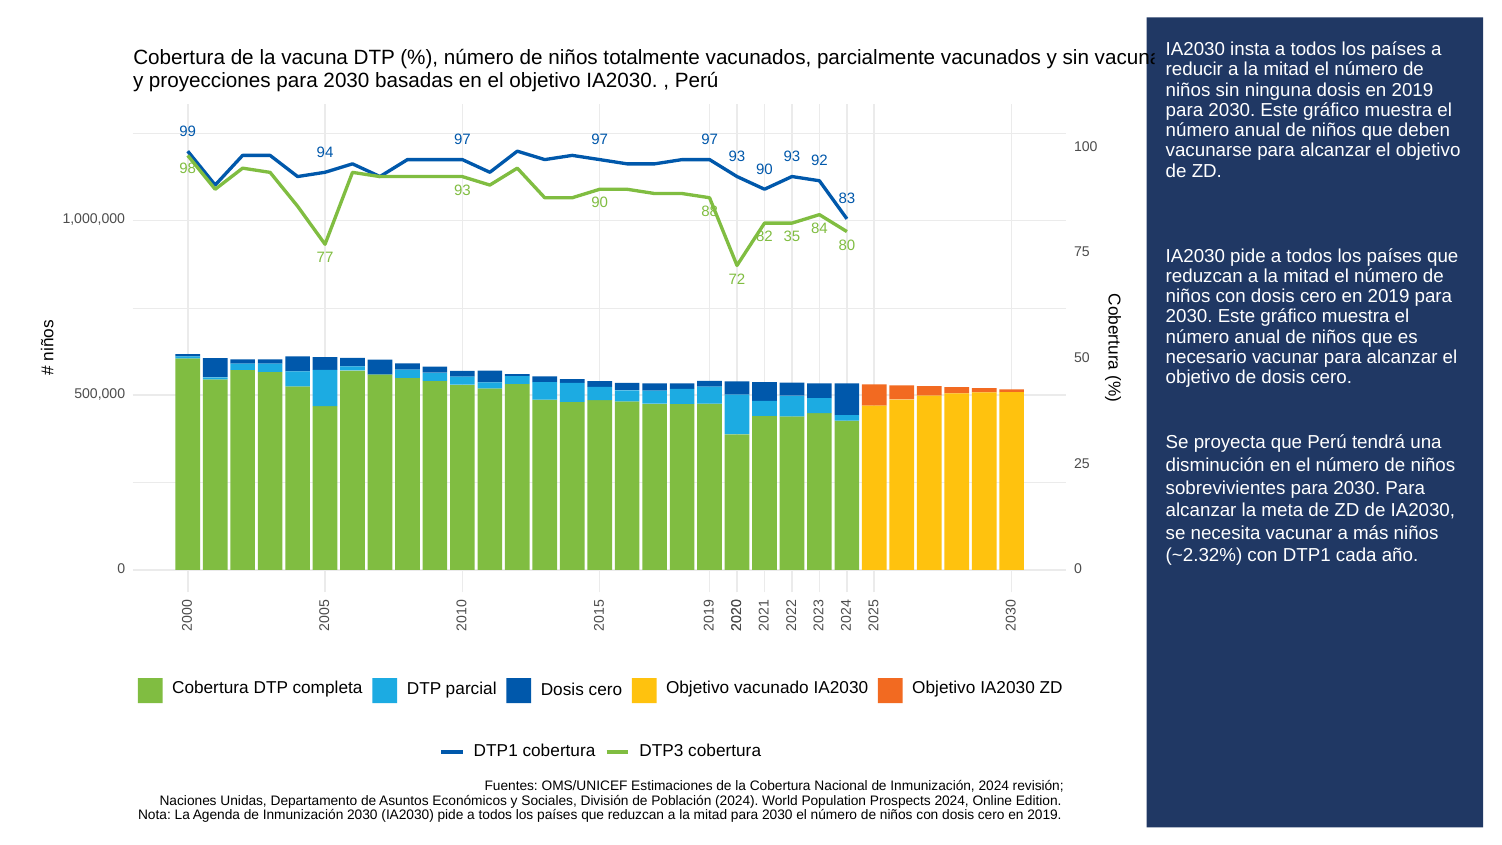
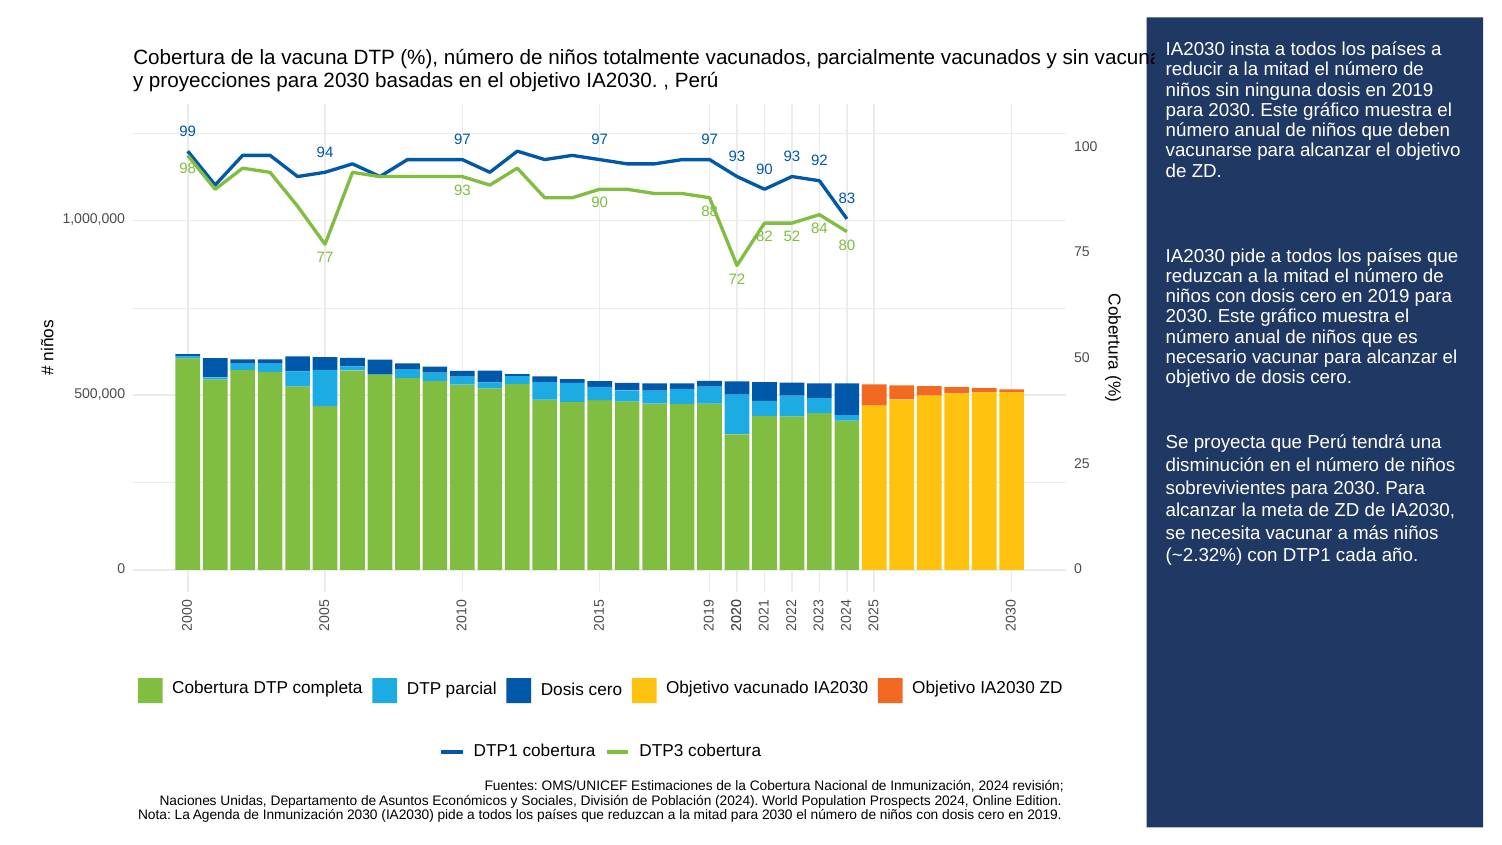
35: 35 -> 52
